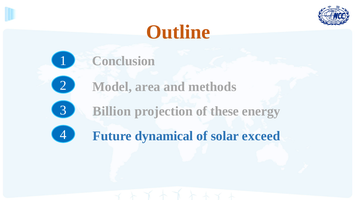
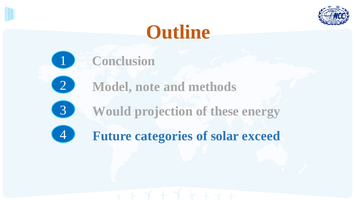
area: area -> note
Billion: Billion -> Would
dynamical: dynamical -> categories
